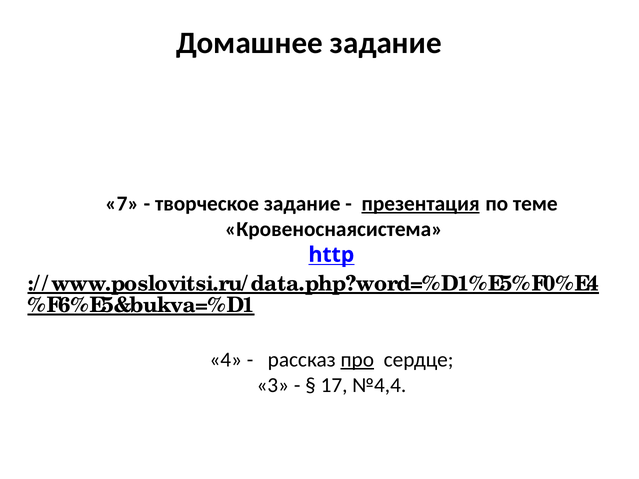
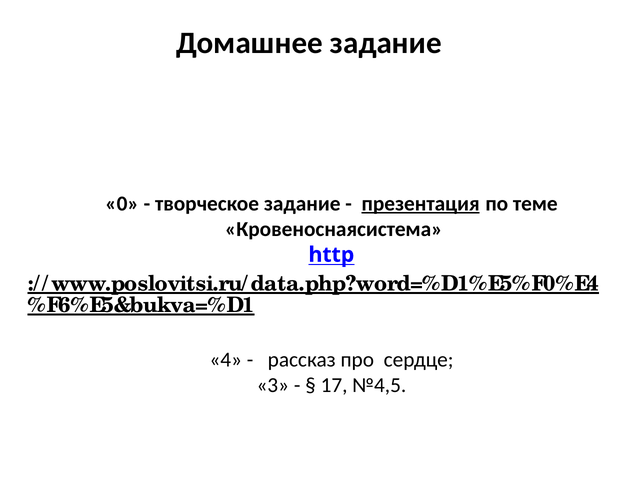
7: 7 -> 0
про underline: present -> none
№4,4: №4,4 -> №4,5
